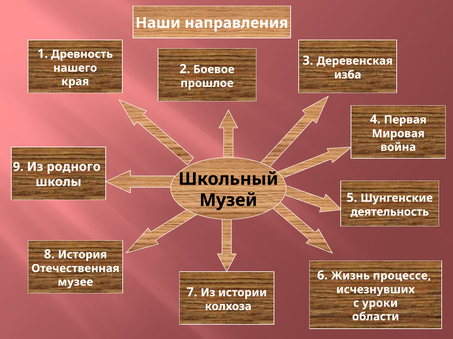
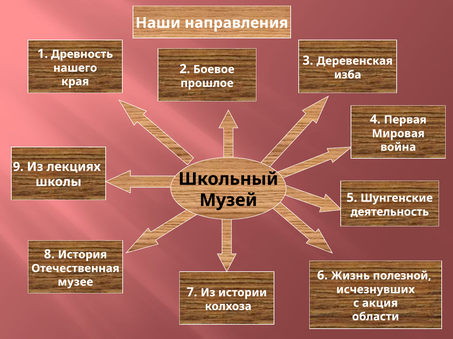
родного: родного -> лекциях
процессе: процессе -> полезной
уроки: уроки -> акция
